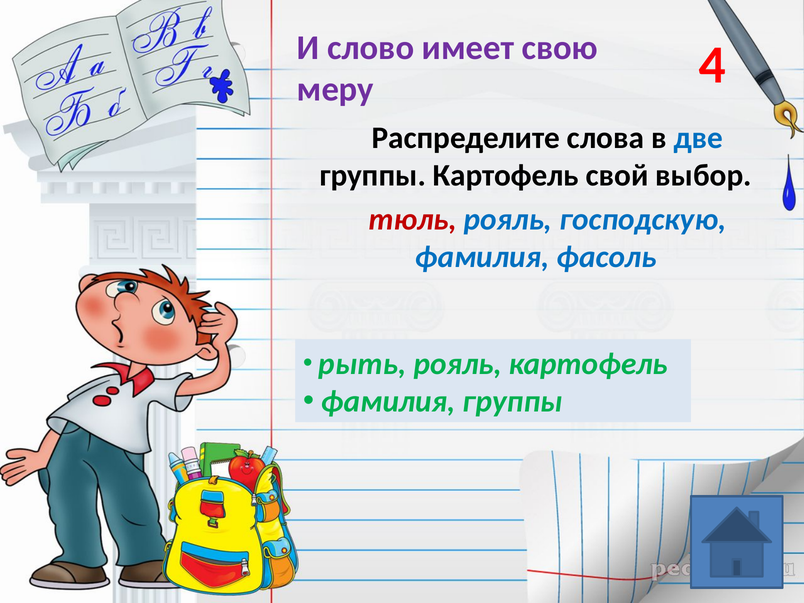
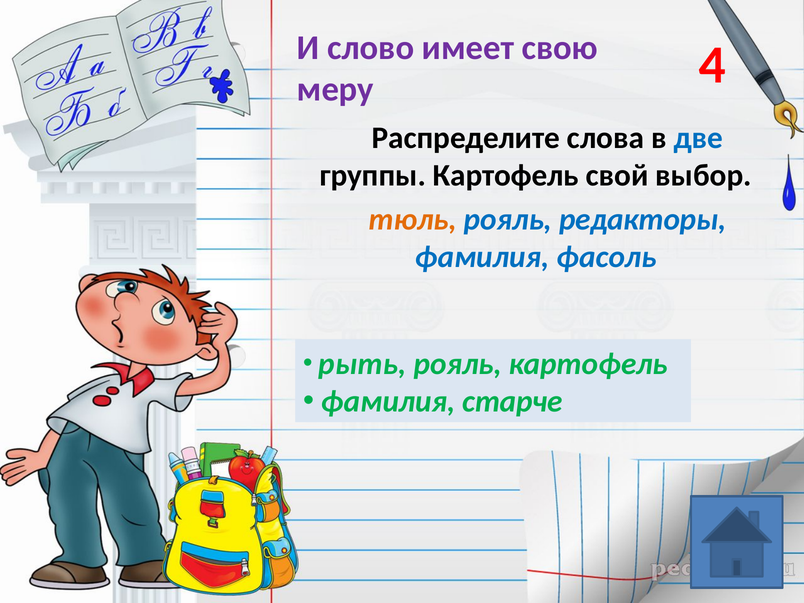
тюль colour: red -> orange
господскую: господскую -> редакторы
фамилия группы: группы -> старче
